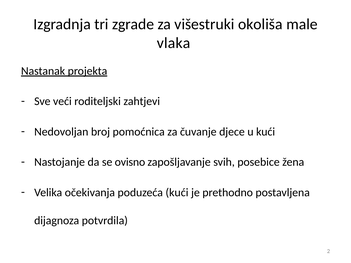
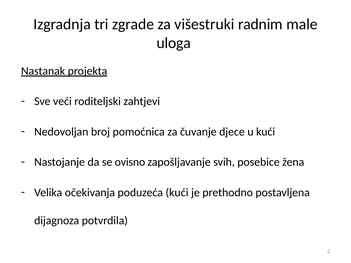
okoliša: okoliša -> radnim
vlaka: vlaka -> uloga
